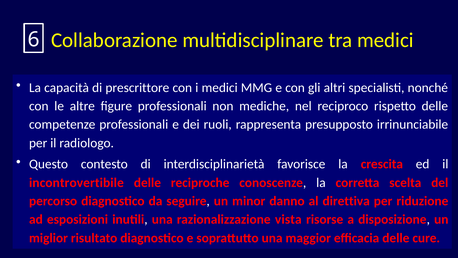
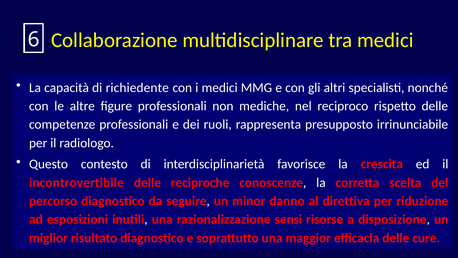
prescrittore: prescrittore -> richiedente
vista: vista -> sensi
